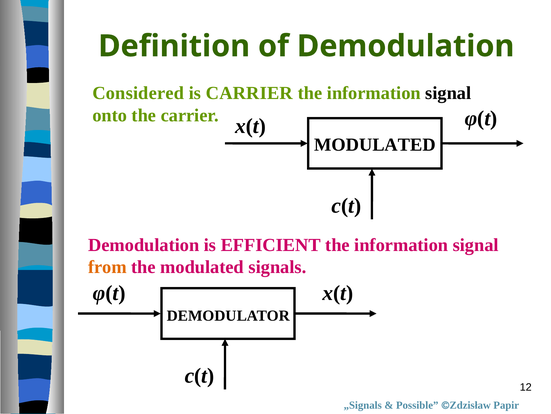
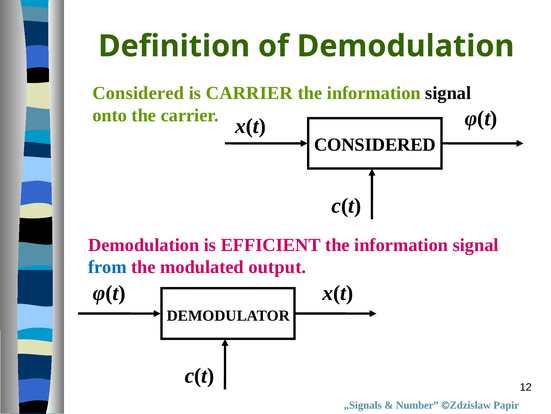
MODULATED at (375, 144): MODULATED -> CONSIDERED
from colour: orange -> blue
signals: signals -> output
Possible: Possible -> Number
